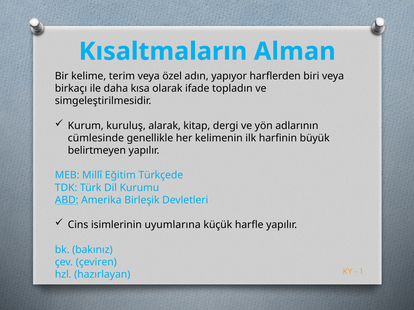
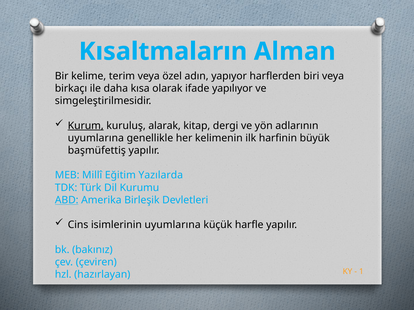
topladın: topladın -> yapılıyor
Kurum underline: none -> present
cümlesinde at (96, 138): cümlesinde -> uyumlarına
belirtmeyen: belirtmeyen -> başmüfettiş
Türkçede: Türkçede -> Yazılarda
